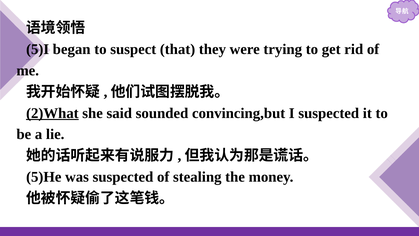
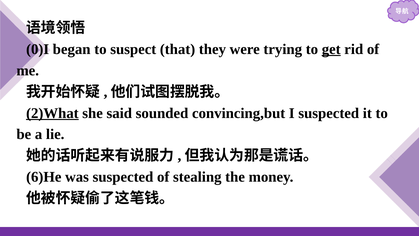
5)I: 5)I -> 0)I
get underline: none -> present
5)He: 5)He -> 6)He
